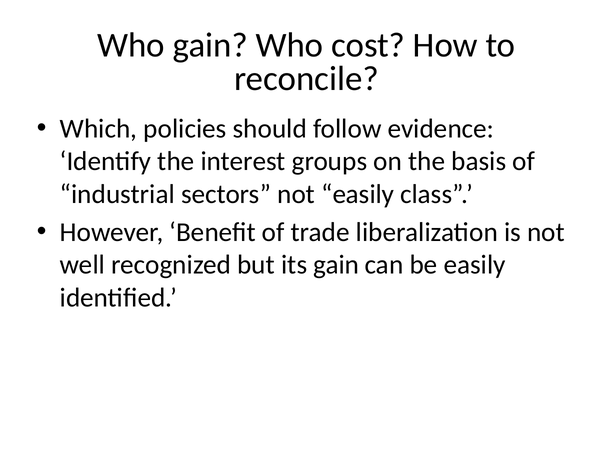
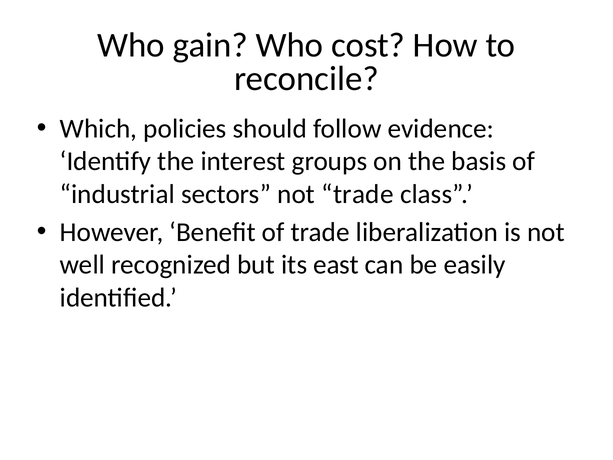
not easily: easily -> trade
its gain: gain -> east
